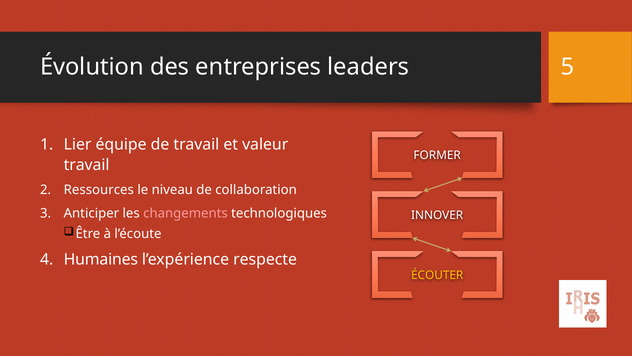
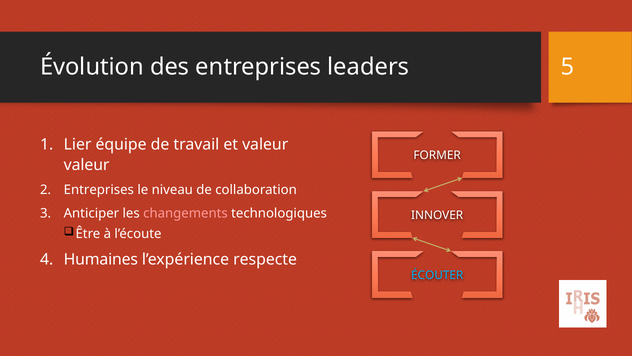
travail at (87, 165): travail -> valeur
Ressources at (99, 190): Ressources -> Entreprises
ÉCOUTER colour: yellow -> light blue
